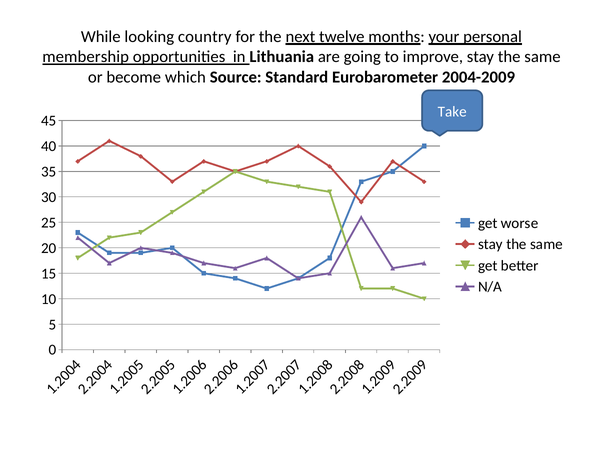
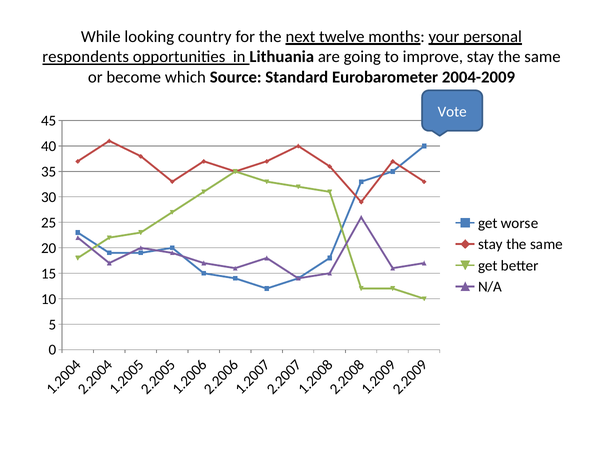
membership: membership -> respondents
Take: Take -> Vote
